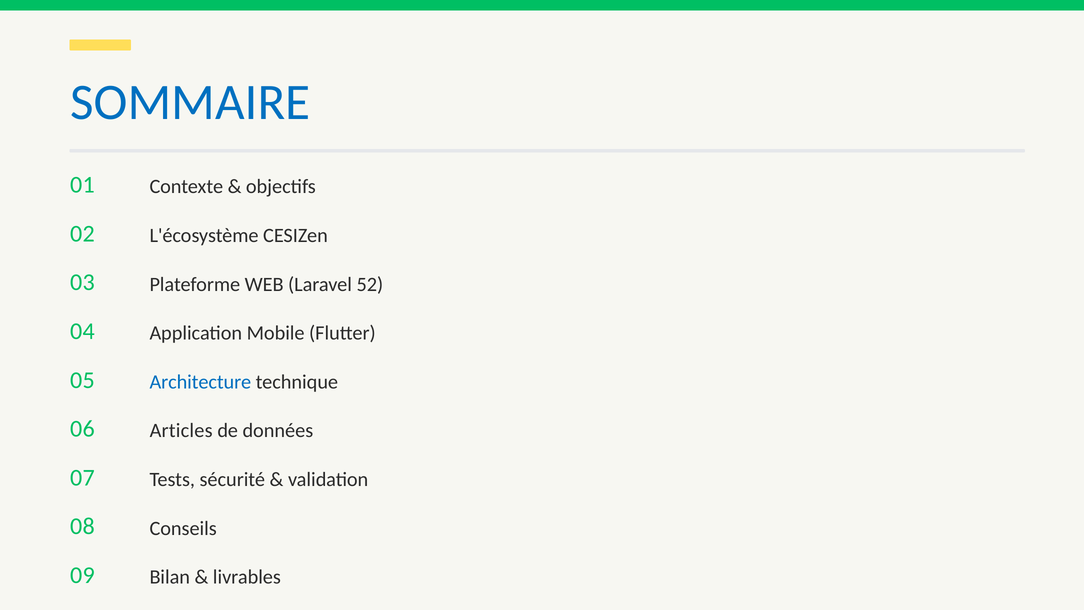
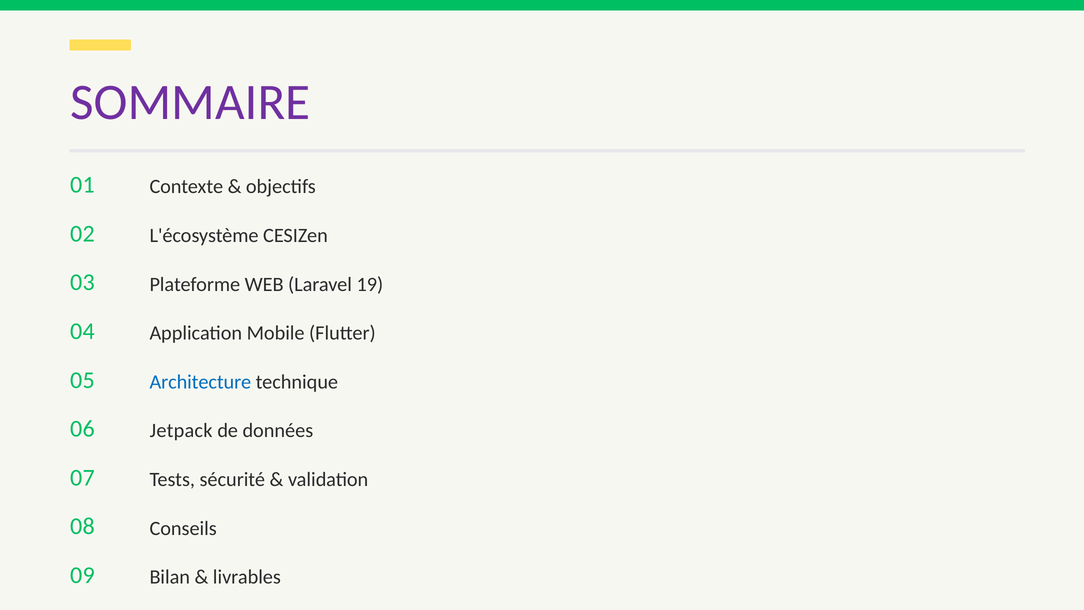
SOMMAIRE colour: blue -> purple
52: 52 -> 19
Articles: Articles -> Jetpack
